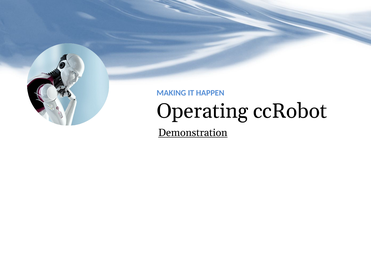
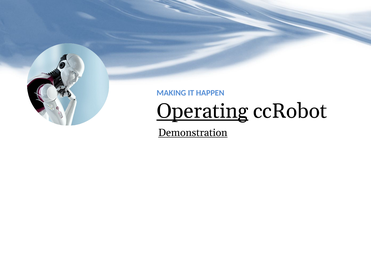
Operating underline: none -> present
